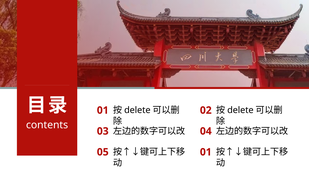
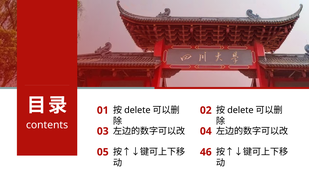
05 01: 01 -> 46
